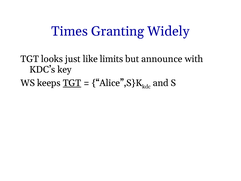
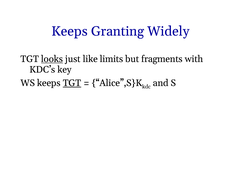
Times at (70, 31): Times -> Keeps
looks underline: none -> present
announce: announce -> fragments
